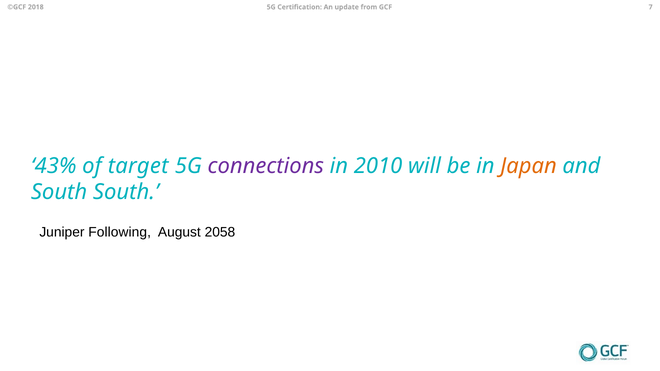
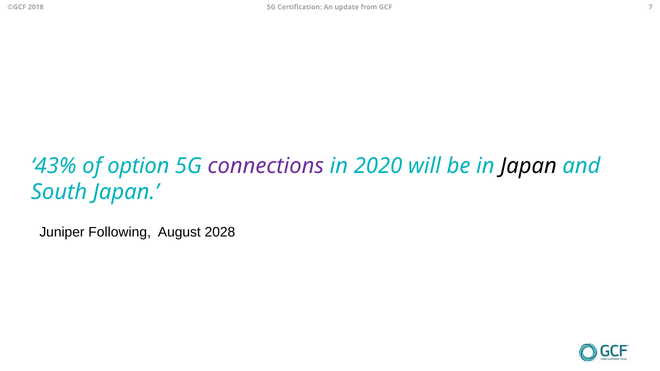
target: target -> option
2010: 2010 -> 2020
Japan at (529, 166) colour: orange -> black
South South: South -> Japan
2058: 2058 -> 2028
